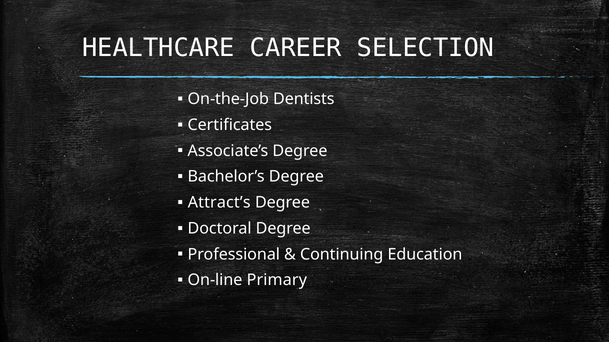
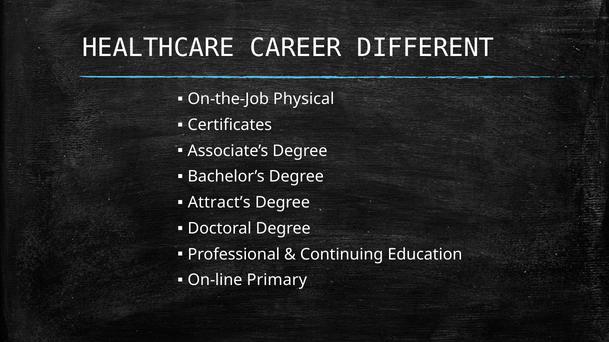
SELECTION: SELECTION -> DIFFERENT
Dentists: Dentists -> Physical
